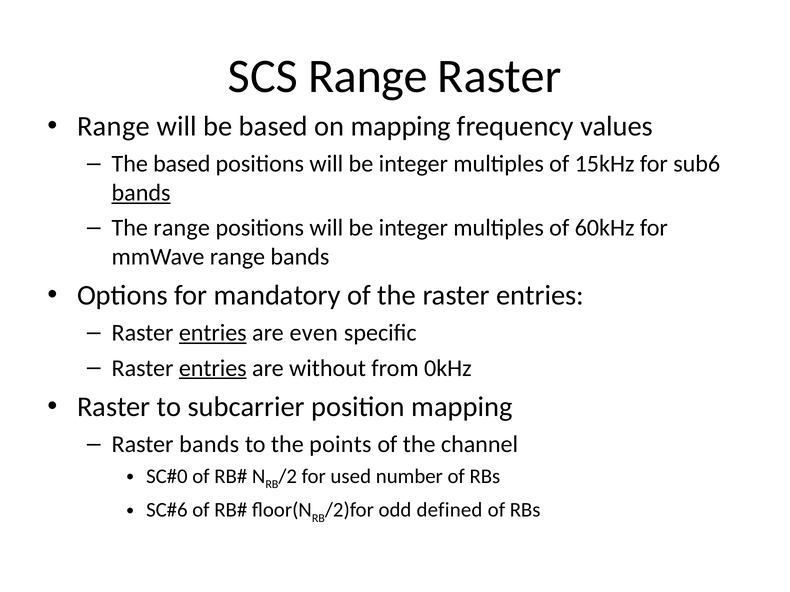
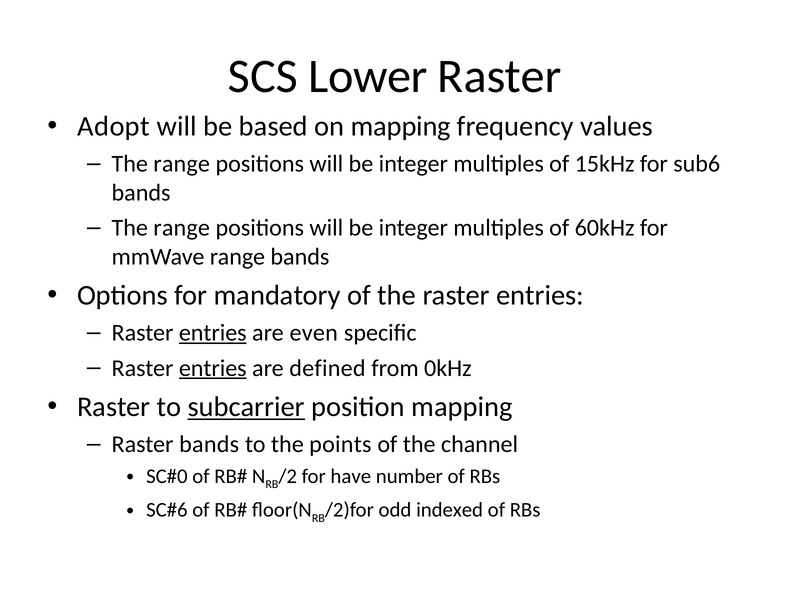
SCS Range: Range -> Lower
Range at (114, 126): Range -> Adopt
based at (182, 164): based -> range
bands at (141, 193) underline: present -> none
without: without -> defined
subcarrier underline: none -> present
used: used -> have
defined: defined -> indexed
